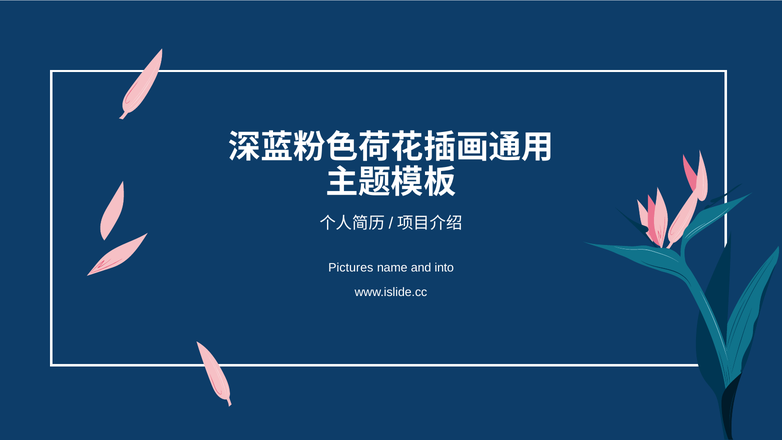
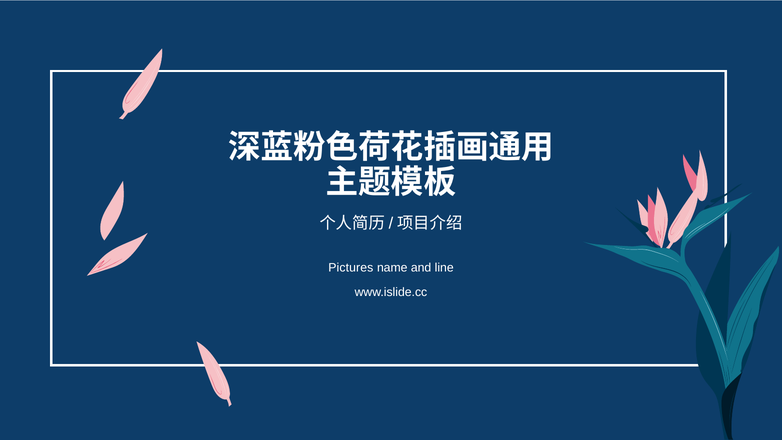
into: into -> line
